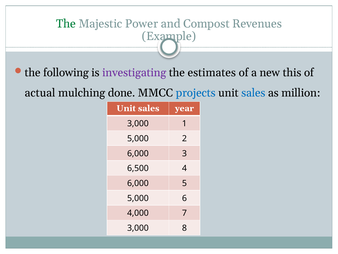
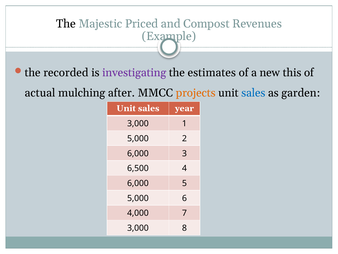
The at (66, 24) colour: green -> black
Power: Power -> Priced
following: following -> recorded
done: done -> after
projects colour: blue -> orange
million: million -> garden
